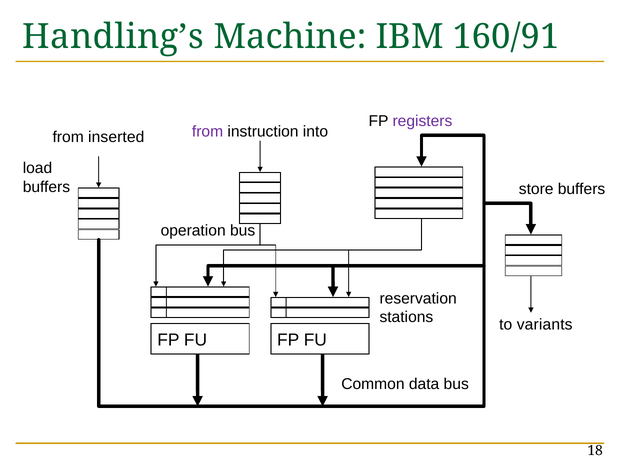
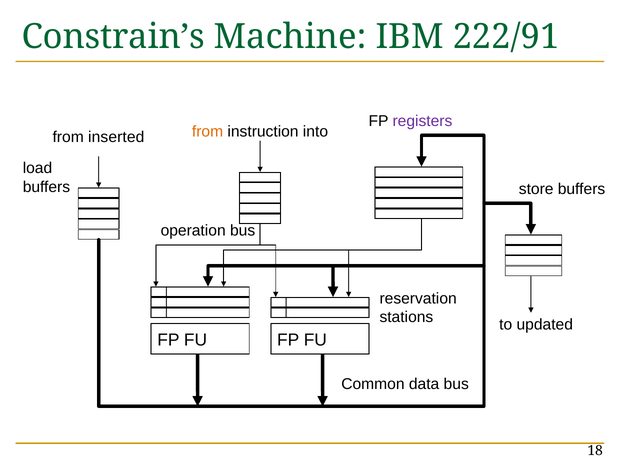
Handling’s: Handling’s -> Constrain’s
160/91: 160/91 -> 222/91
from at (208, 132) colour: purple -> orange
variants: variants -> updated
